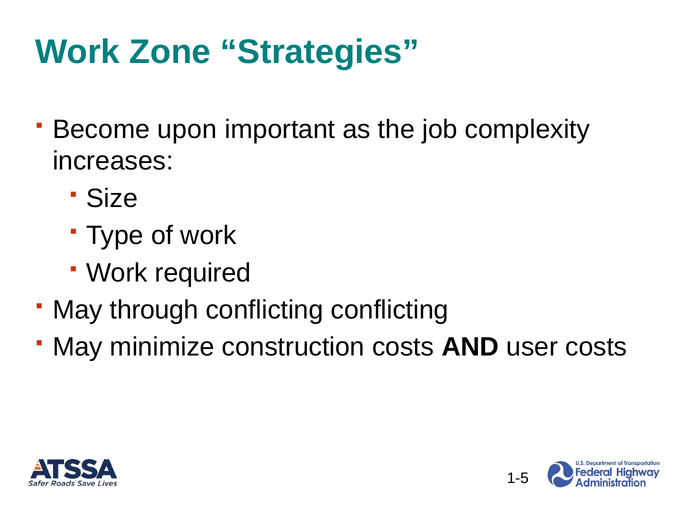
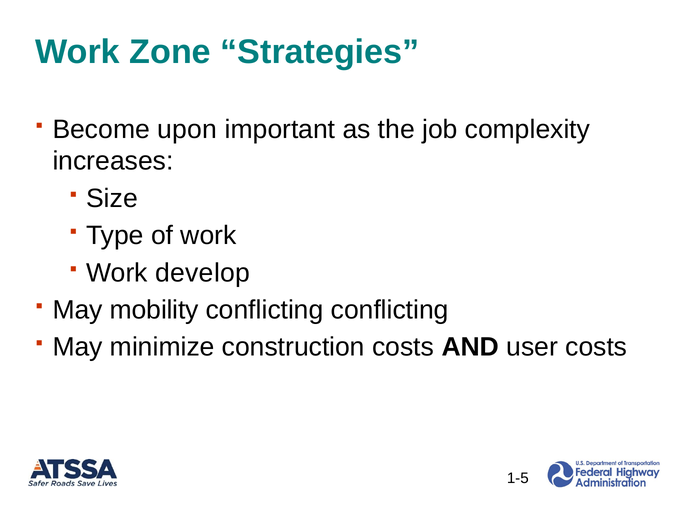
required: required -> develop
through: through -> mobility
